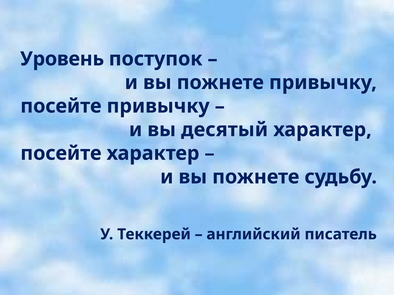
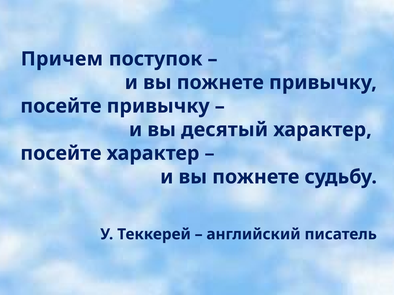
Уровень: Уровень -> Причем
